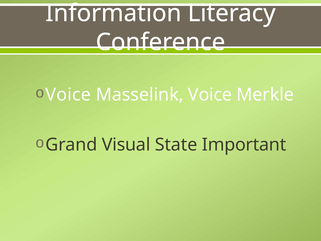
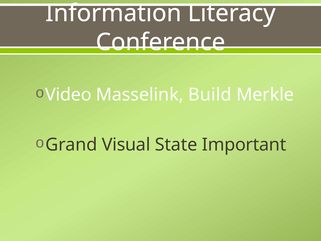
Voice at (68, 95): Voice -> Video
Masselink Voice: Voice -> Build
